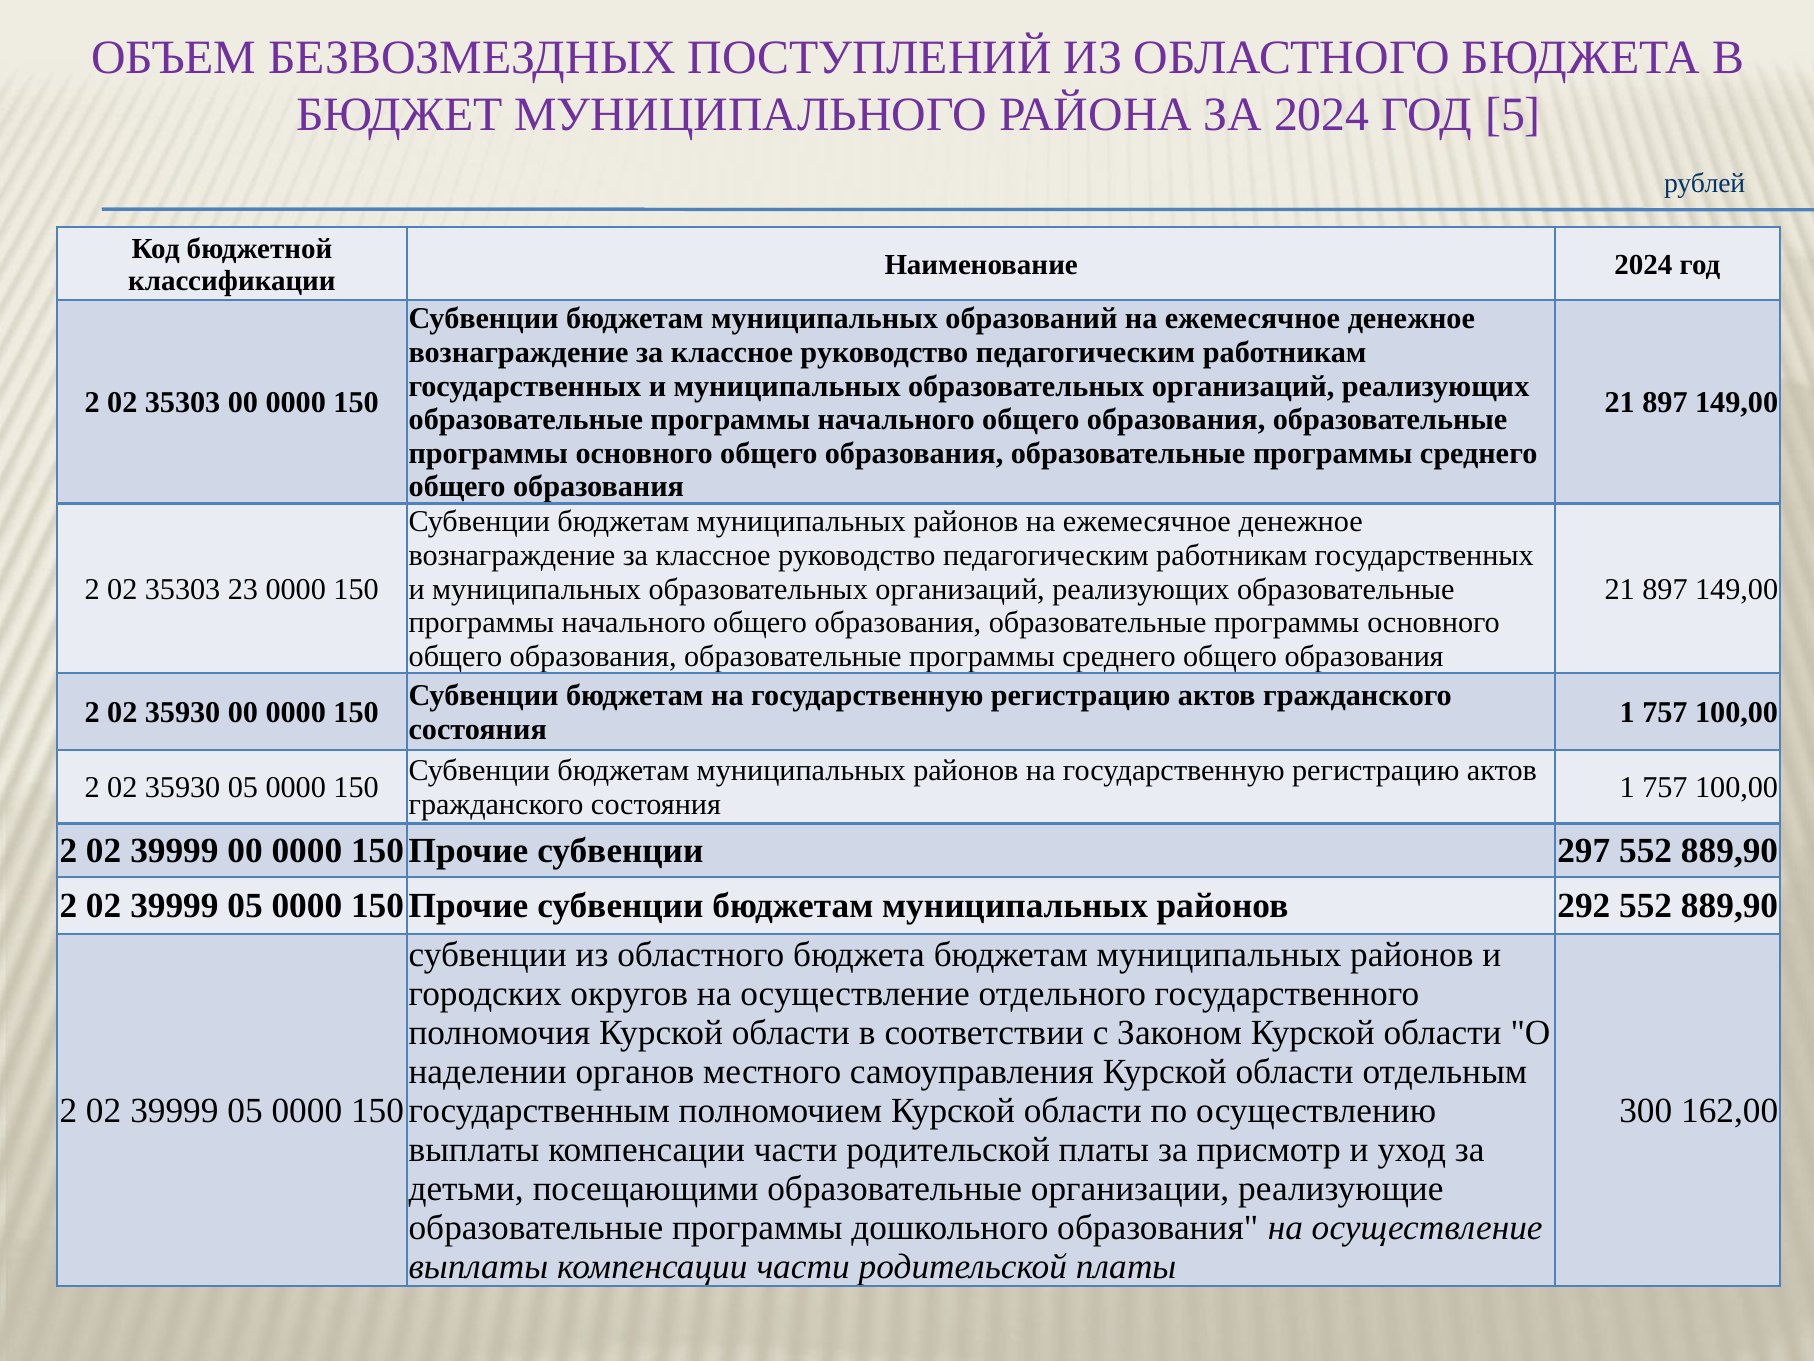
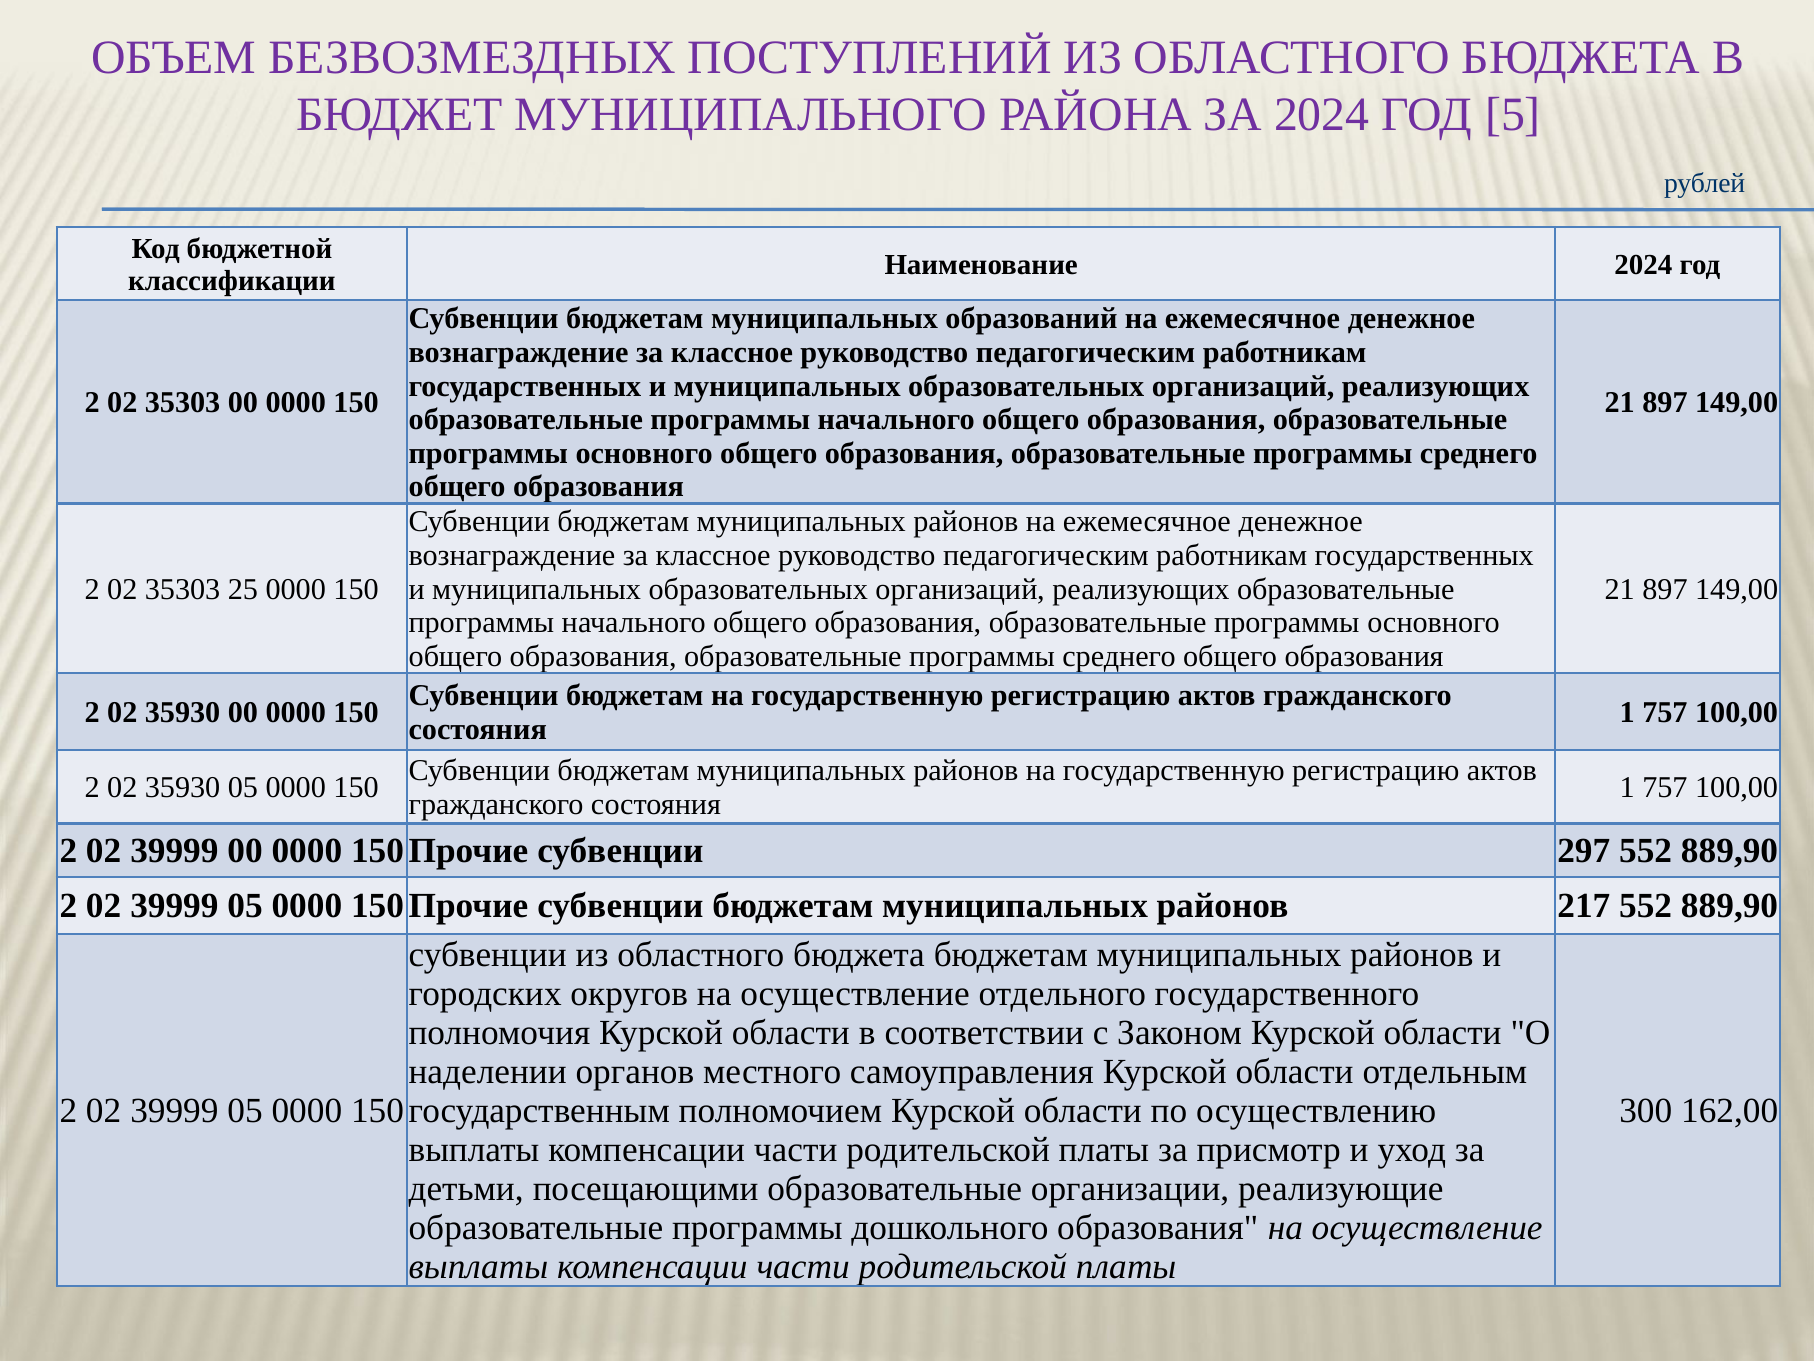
23: 23 -> 25
292: 292 -> 217
